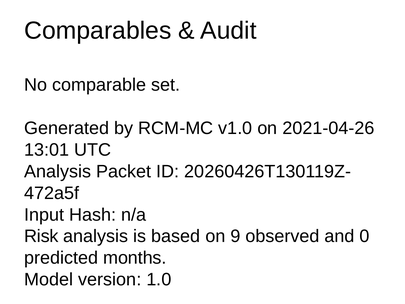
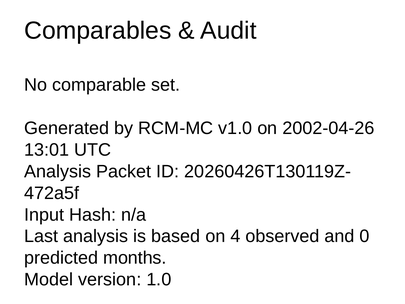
2021-04-26: 2021-04-26 -> 2002-04-26
Risk: Risk -> Last
9: 9 -> 4
